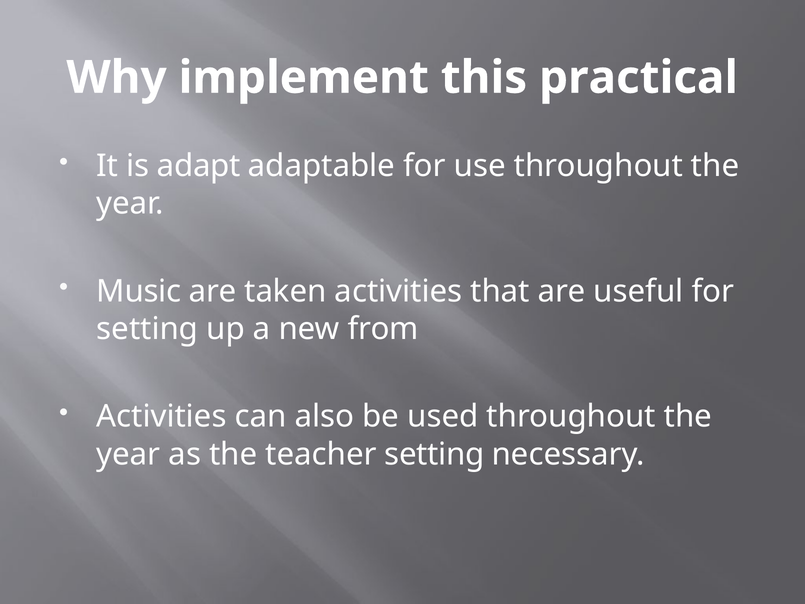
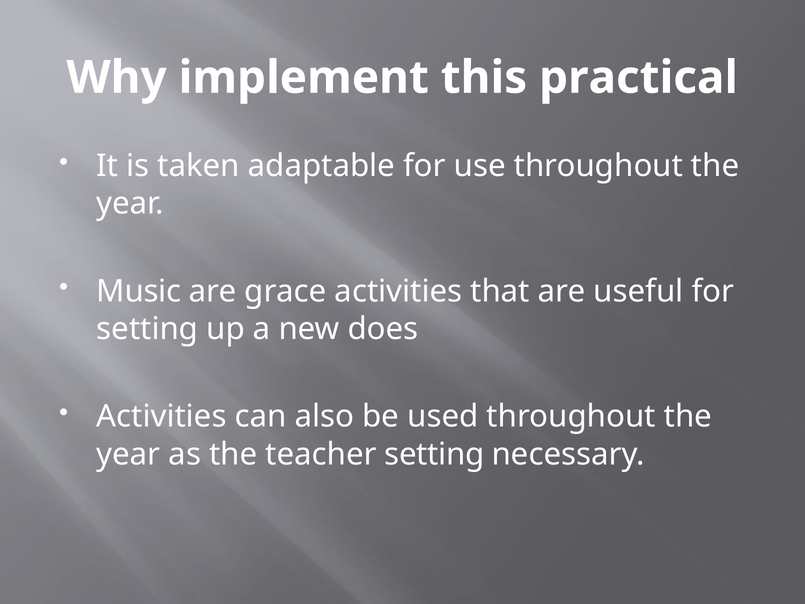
adapt: adapt -> taken
taken: taken -> grace
from: from -> does
